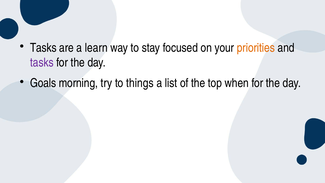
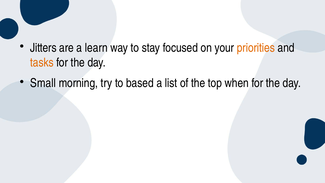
Tasks at (43, 48): Tasks -> Jitters
tasks at (42, 62) colour: purple -> orange
Goals: Goals -> Small
things: things -> based
